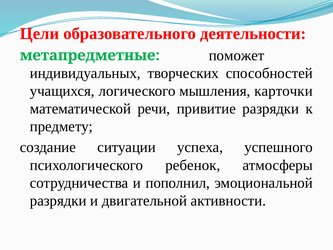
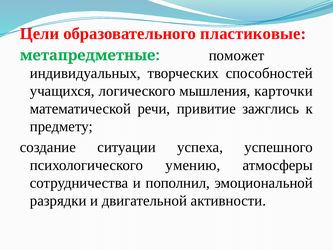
деятельности: деятельности -> пластиковые
привитие разрядки: разрядки -> зажглись
ребенок: ребенок -> умению
